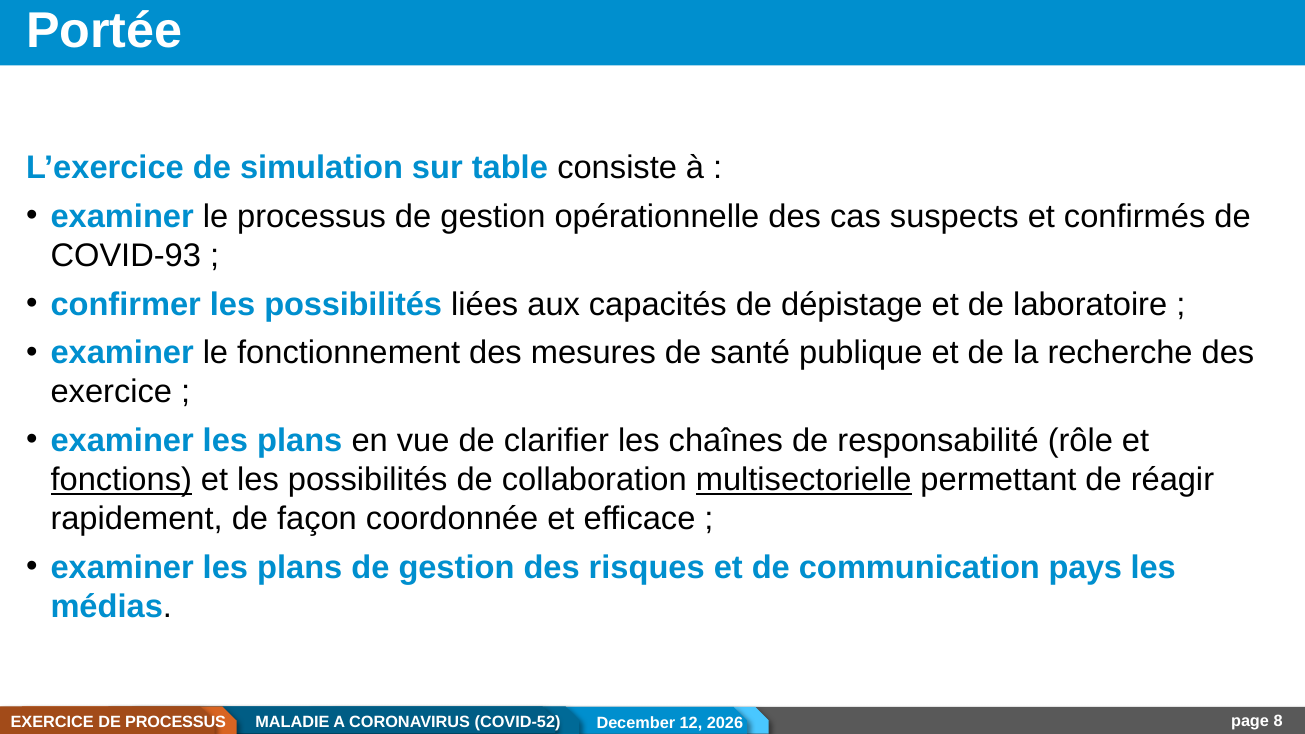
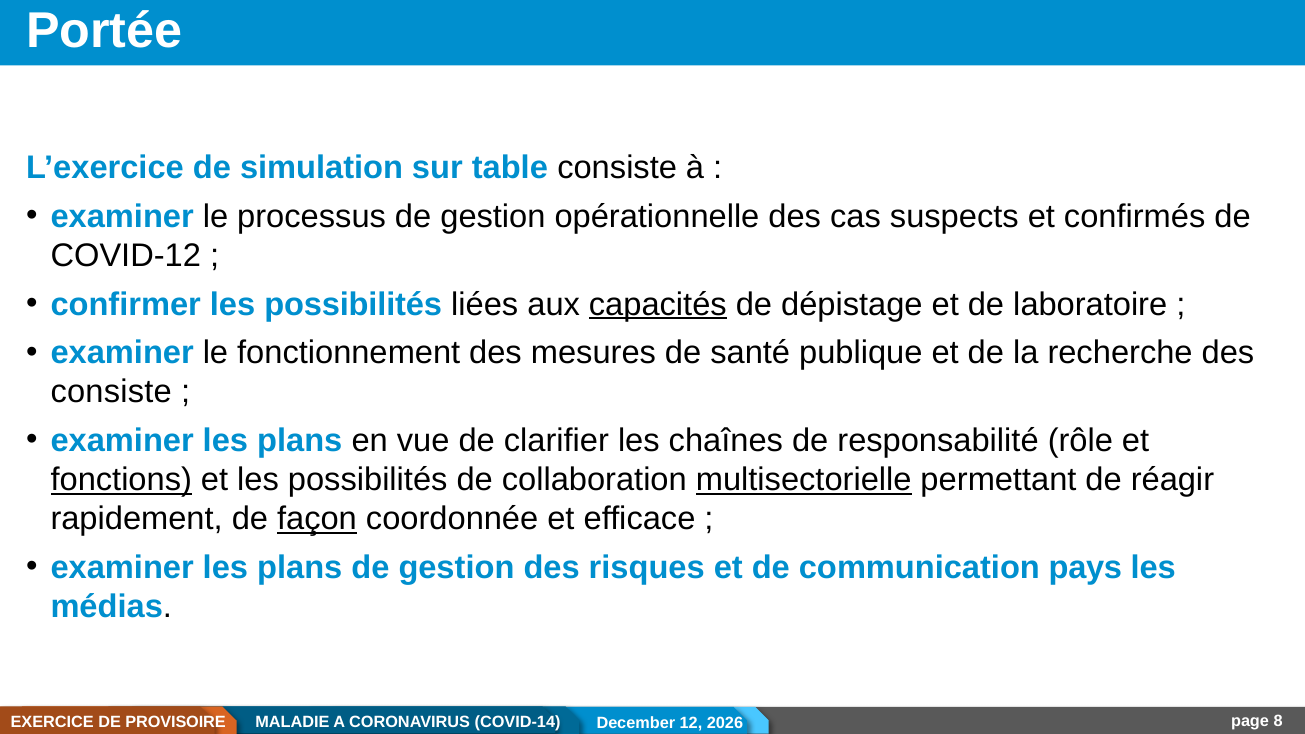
COVID-93: COVID-93 -> COVID-12
capacités underline: none -> present
exercice at (111, 392): exercice -> consiste
façon underline: none -> present
DE PROCESSUS: PROCESSUS -> PROVISOIRE
COVID-52: COVID-52 -> COVID-14
